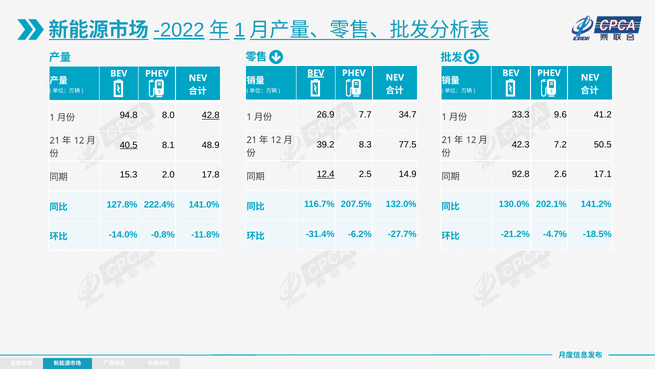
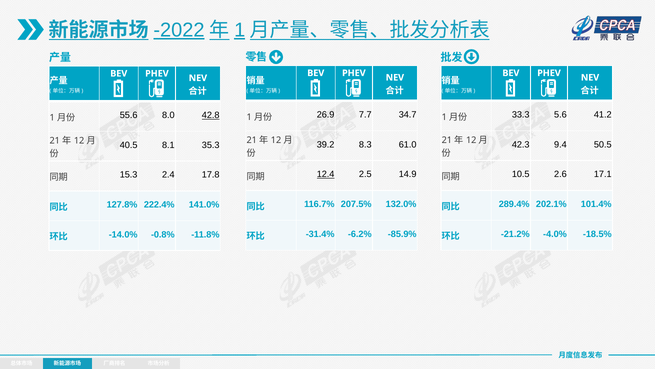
BEV at (316, 73) underline: present -> none
9.6: 9.6 -> 5.6
94.8: 94.8 -> 55.6
77.5: 77.5 -> 61.0
7.2: 7.2 -> 9.4
40.5 underline: present -> none
48.9: 48.9 -> 35.3
92.8: 92.8 -> 10.5
2.0: 2.0 -> 2.4
130.0%: 130.0% -> 289.4%
141.2%: 141.2% -> 101.4%
-27.7%: -27.7% -> -85.9%
-4.7%: -4.7% -> -4.0%
